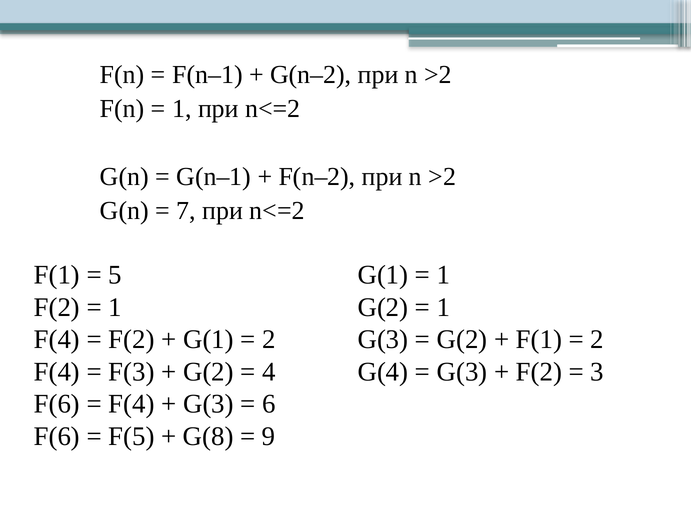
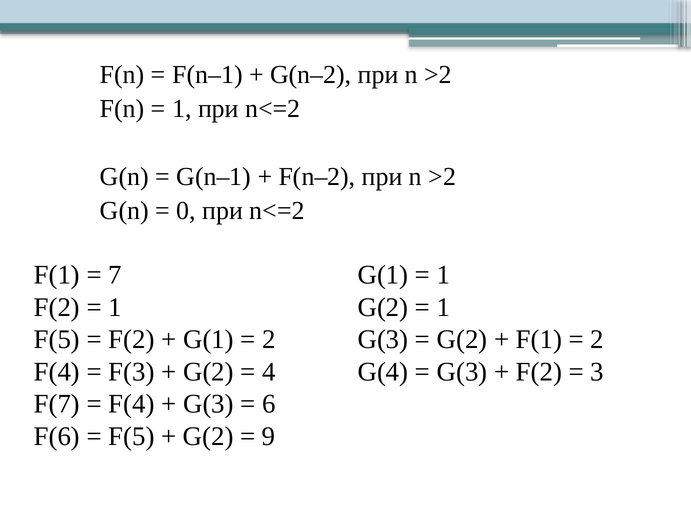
7: 7 -> 0
5: 5 -> 7
F(4 at (57, 340): F(4 -> F(5
F(6 at (57, 404): F(6 -> F(7
G(8 at (208, 436): G(8 -> G(2
